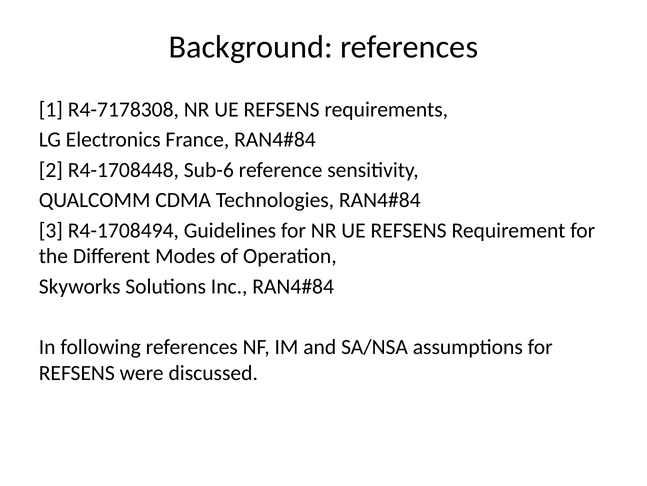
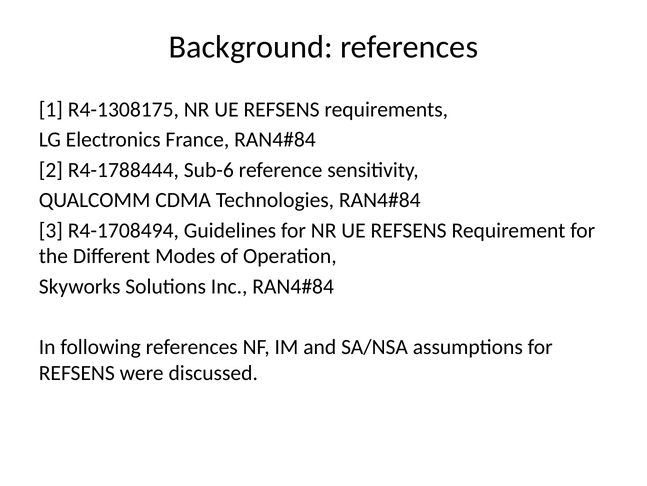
R4-7178308: R4-7178308 -> R4-1308175
R4-1708448: R4-1708448 -> R4-1788444
